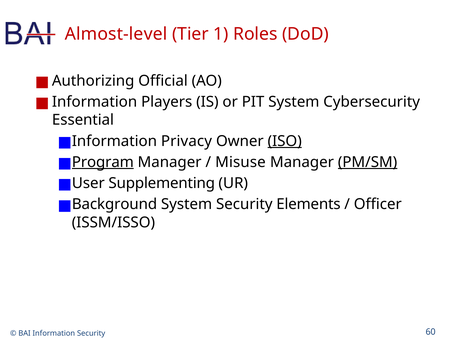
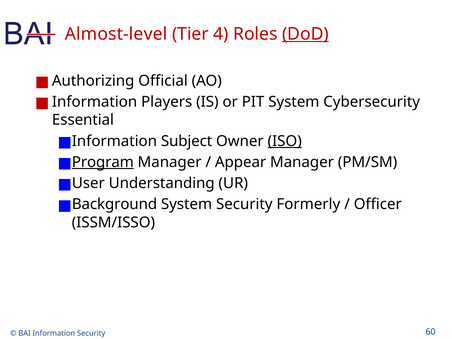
1: 1 -> 4
DoD underline: none -> present
Privacy: Privacy -> Subject
Misuse: Misuse -> Appear
PM/SM underline: present -> none
Supplementing: Supplementing -> Understanding
Elements: Elements -> Formerly
